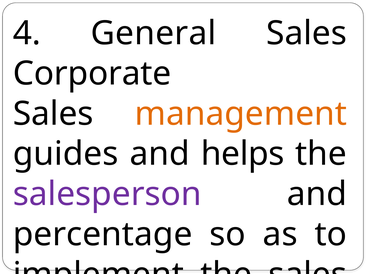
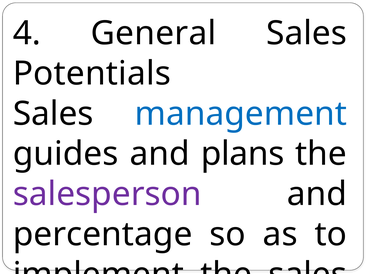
Corporate: Corporate -> Potentials
management colour: orange -> blue
and helps: helps -> plans
